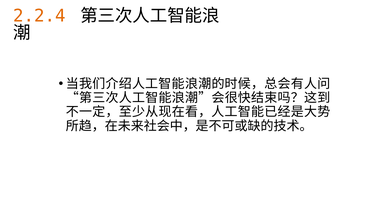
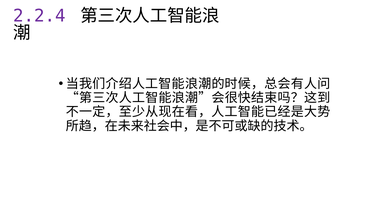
2.2.4 colour: orange -> purple
